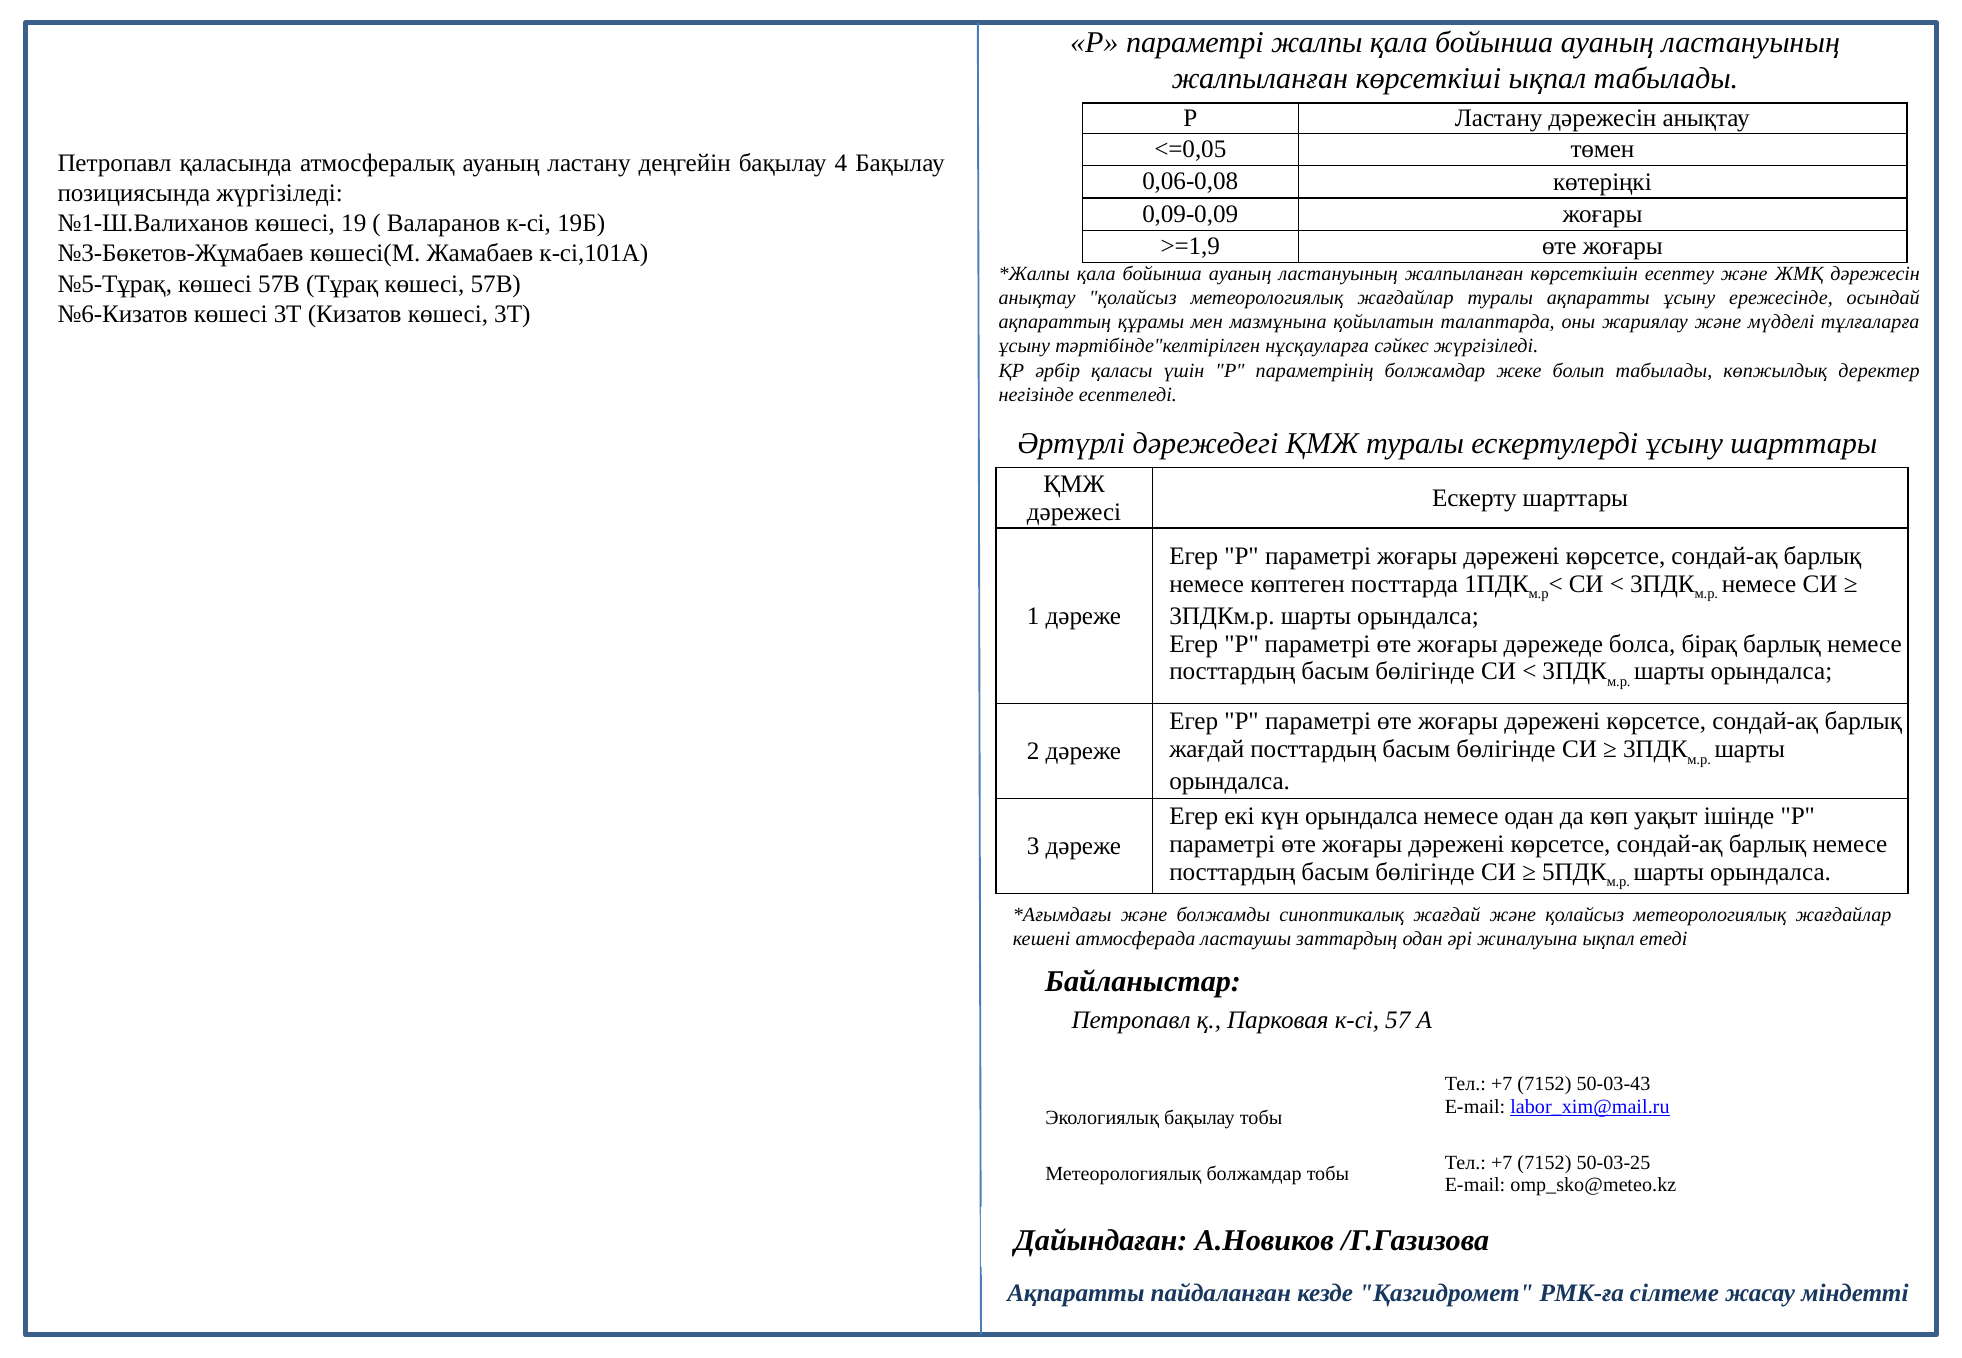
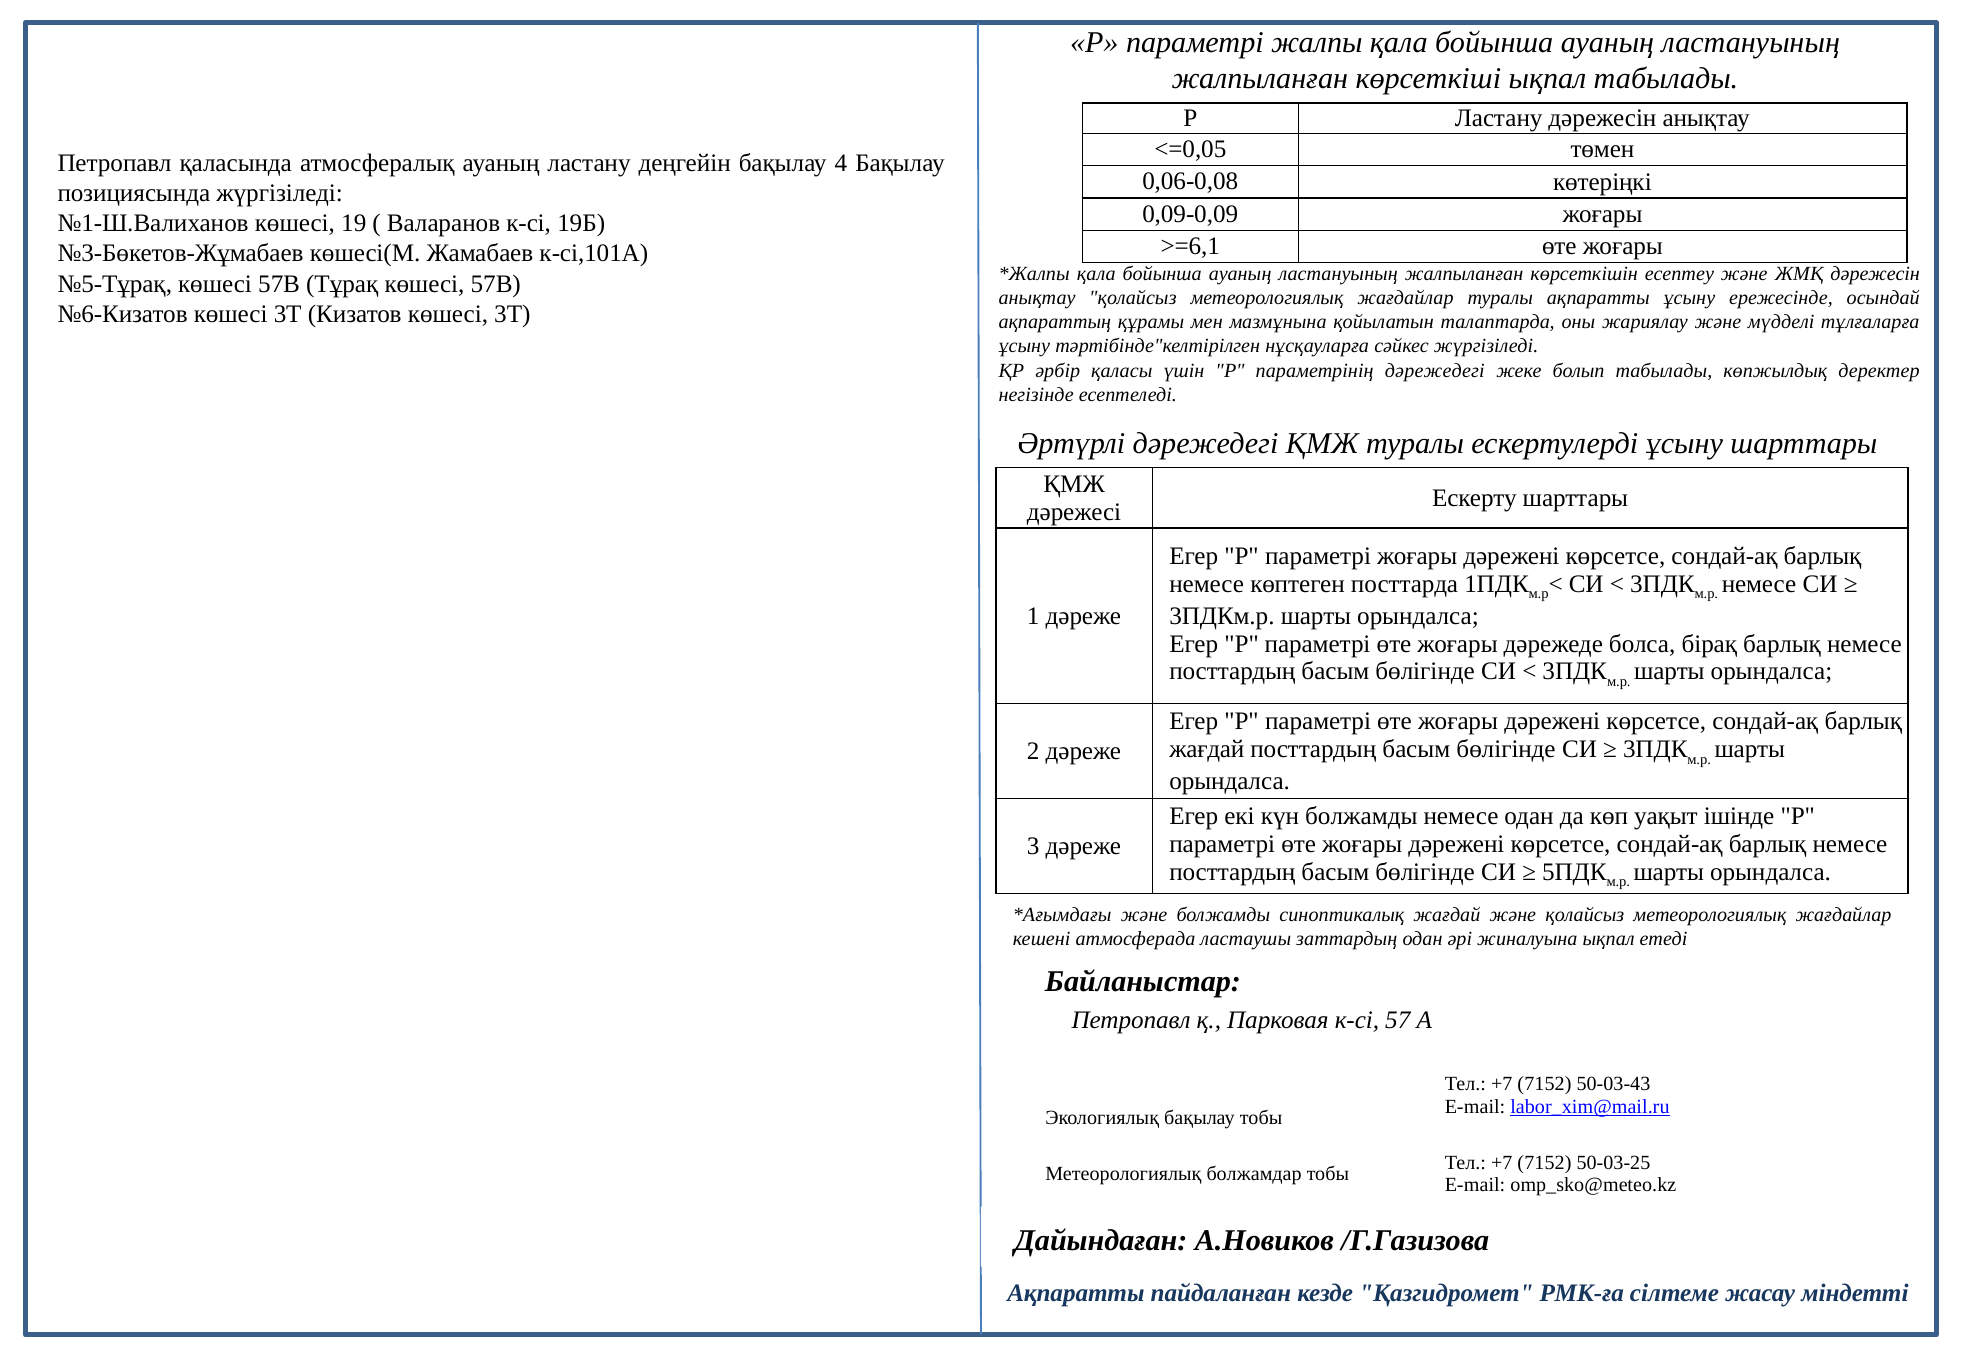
>=1,9: >=1,9 -> >=6,1
параметрінің болжамдар: болжамдар -> дәрежедегі
күн орындалса: орындалса -> болжамды
